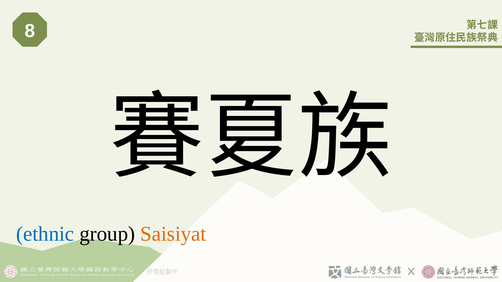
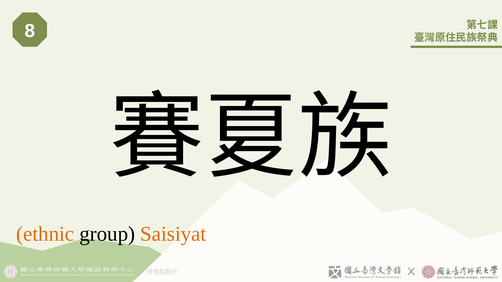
ethnic colour: blue -> orange
